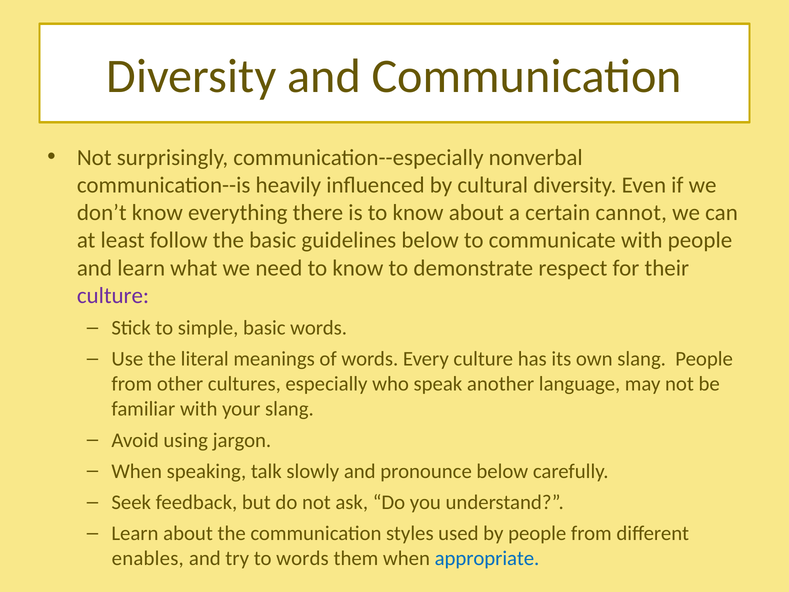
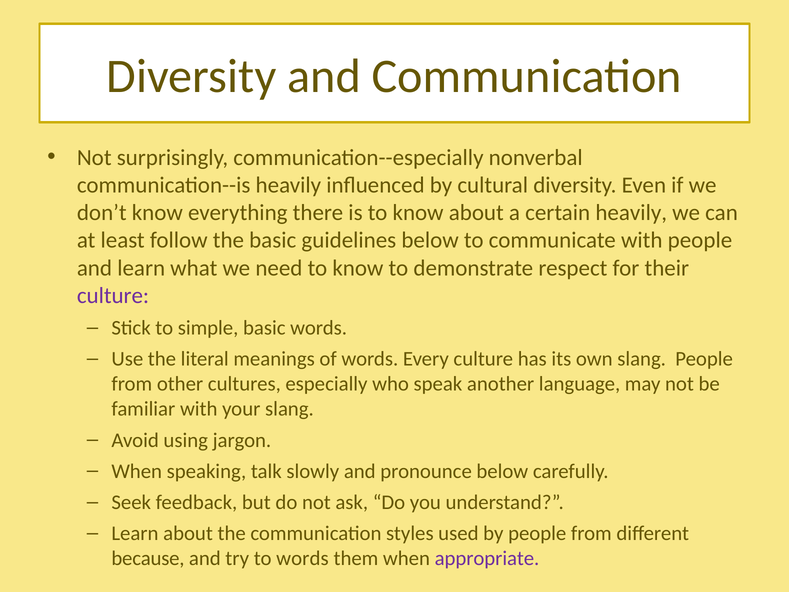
certain cannot: cannot -> heavily
enables: enables -> because
appropriate colour: blue -> purple
